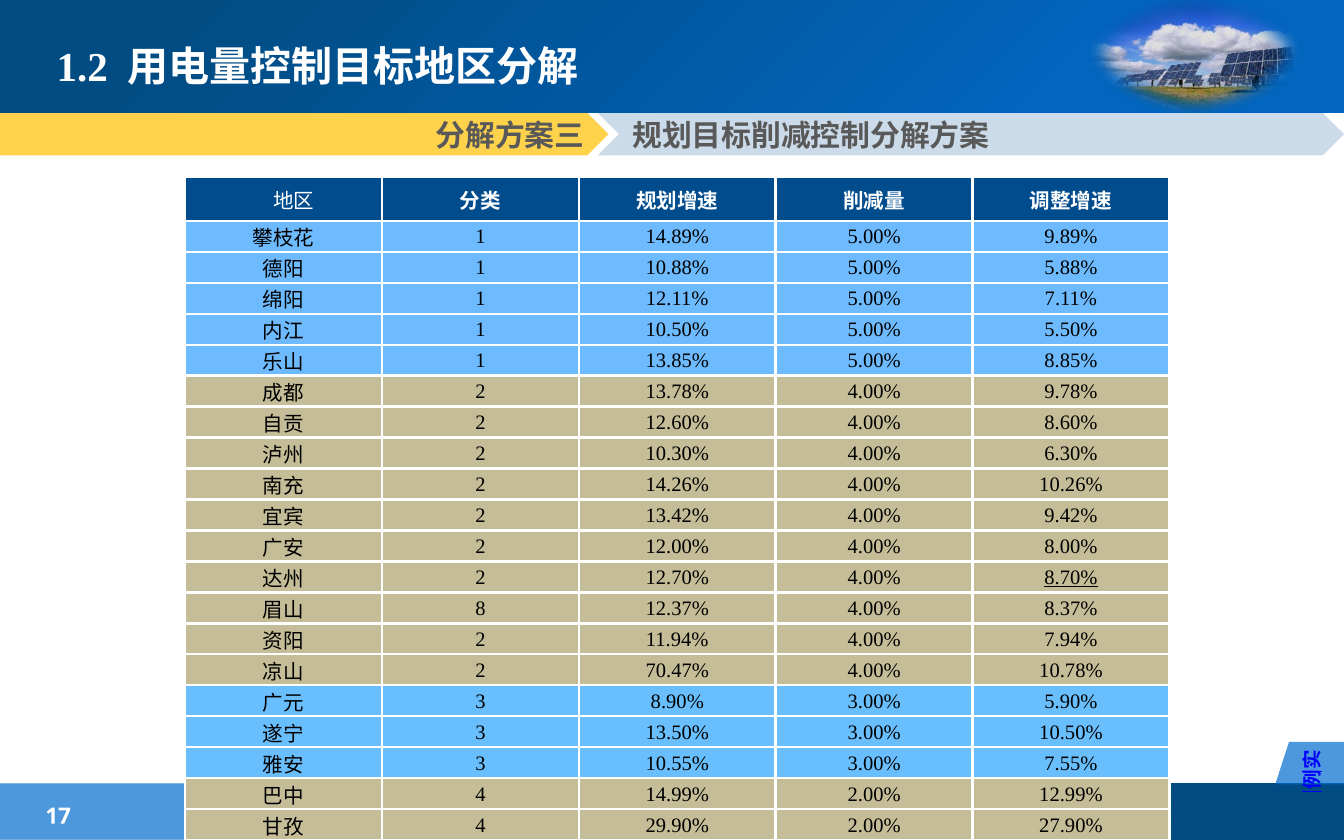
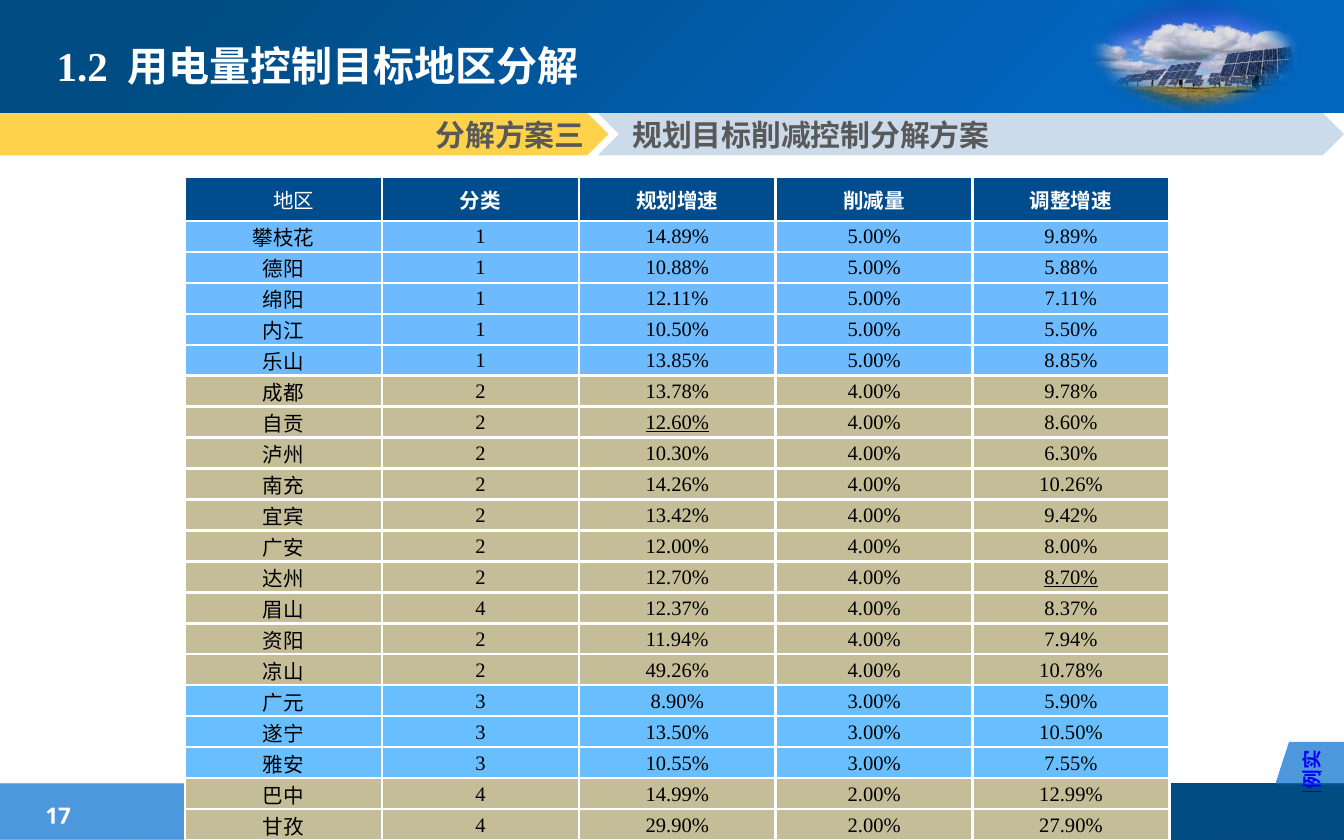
12.60% underline: none -> present
8 at (480, 609): 8 -> 4
70.47%: 70.47% -> 49.26%
